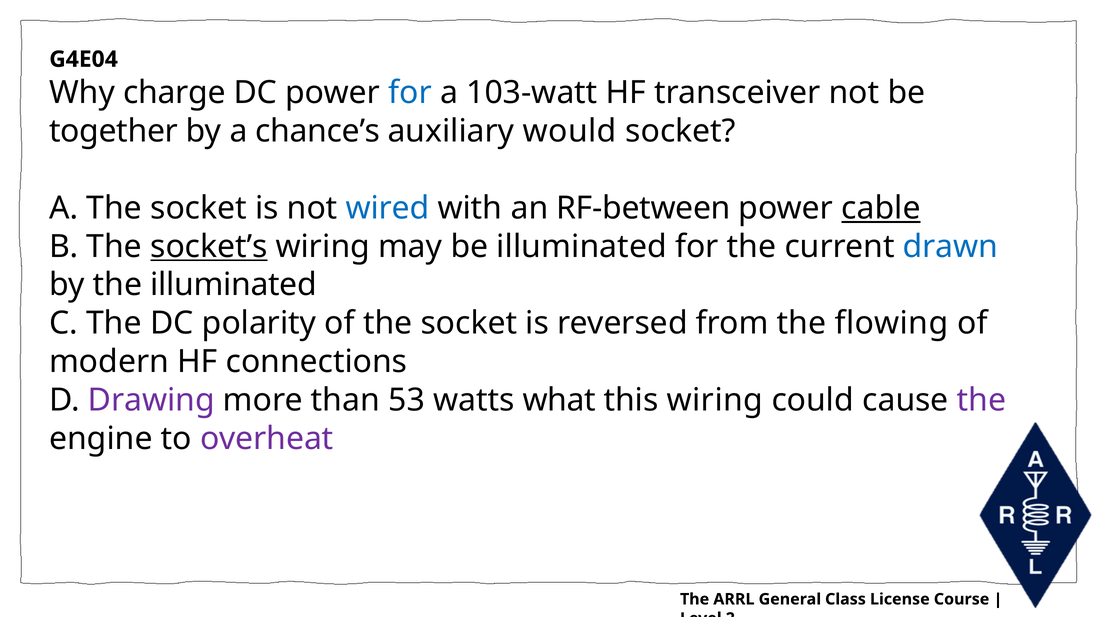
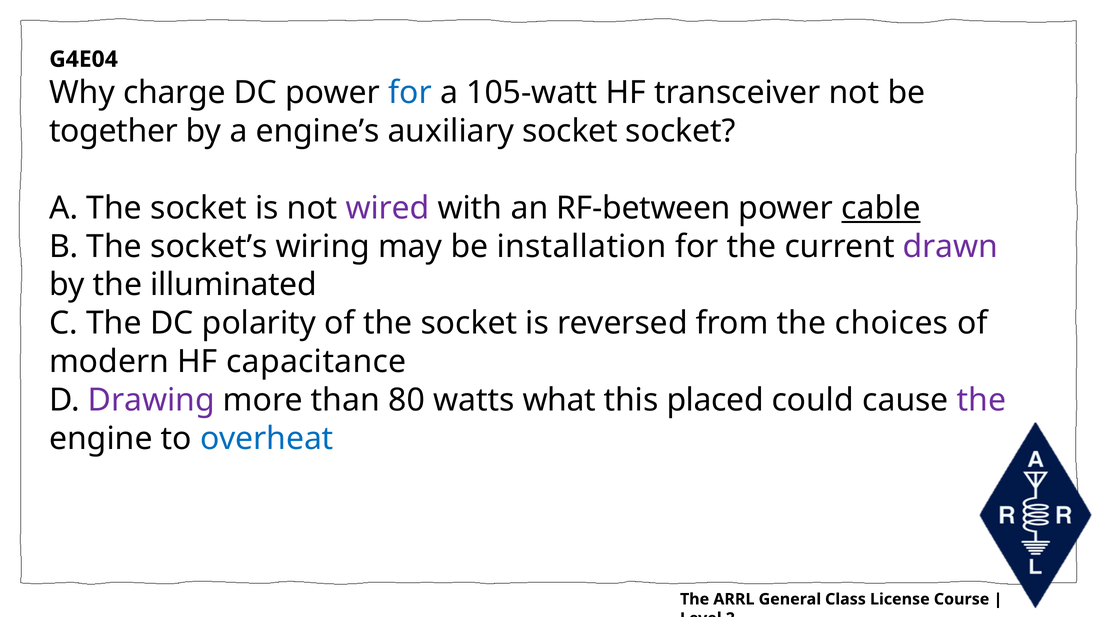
103-watt: 103-watt -> 105-watt
chance’s: chance’s -> engine’s
auxiliary would: would -> socket
wired colour: blue -> purple
socket’s underline: present -> none
be illuminated: illuminated -> installation
drawn colour: blue -> purple
flowing: flowing -> choices
connections: connections -> capacitance
53: 53 -> 80
this wiring: wiring -> placed
overheat colour: purple -> blue
